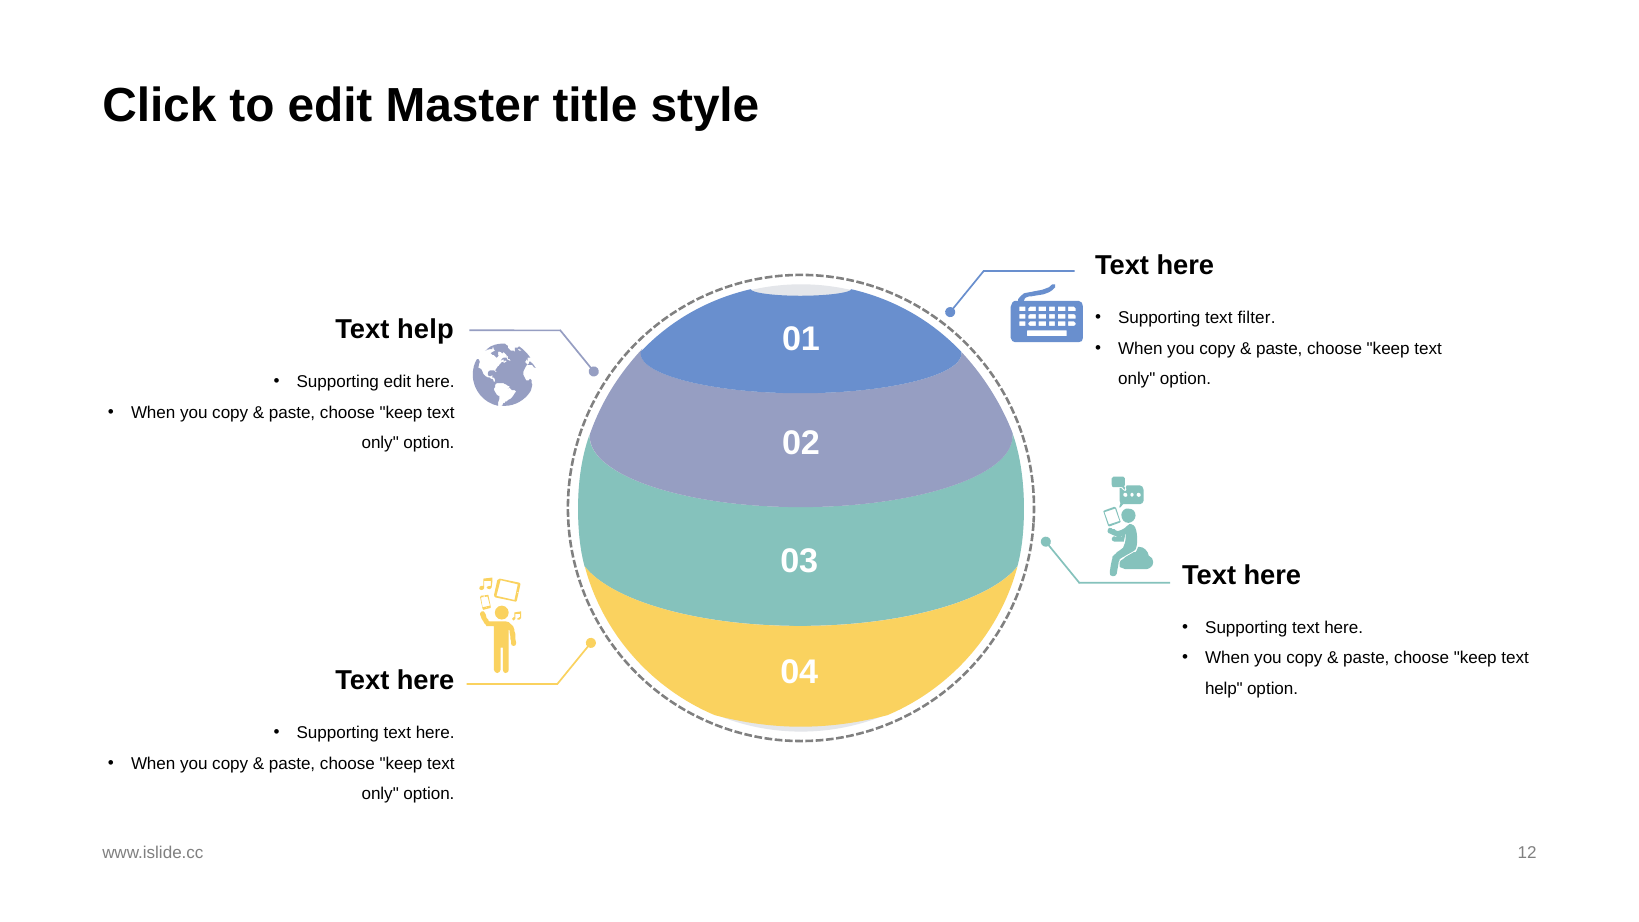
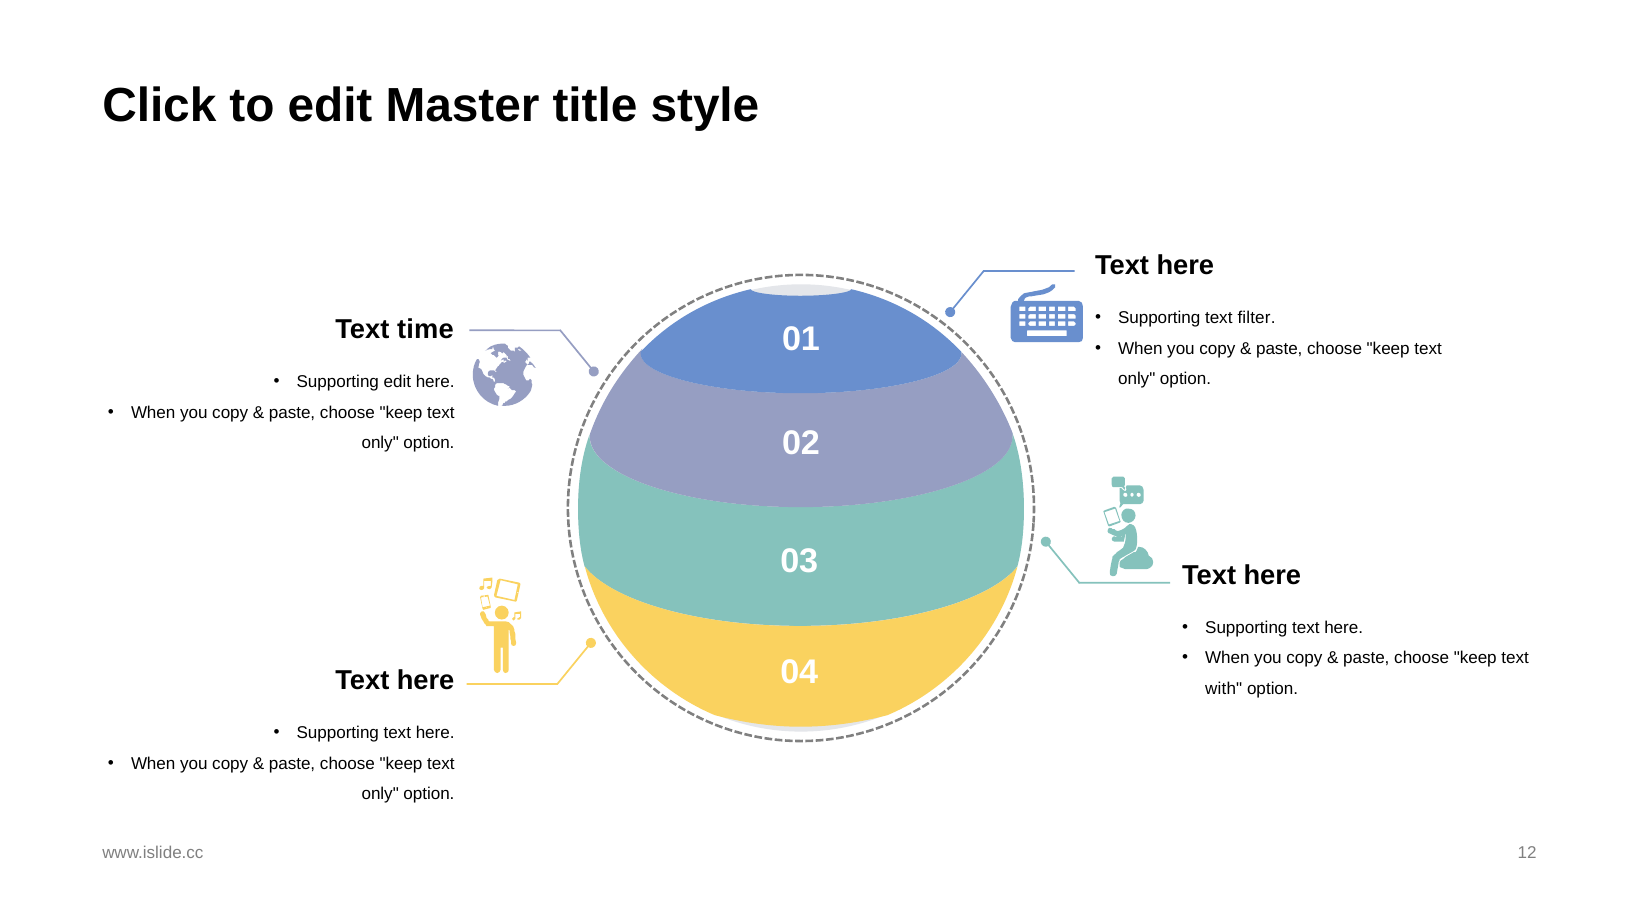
help at (425, 330): help -> time
help at (1224, 689): help -> with
